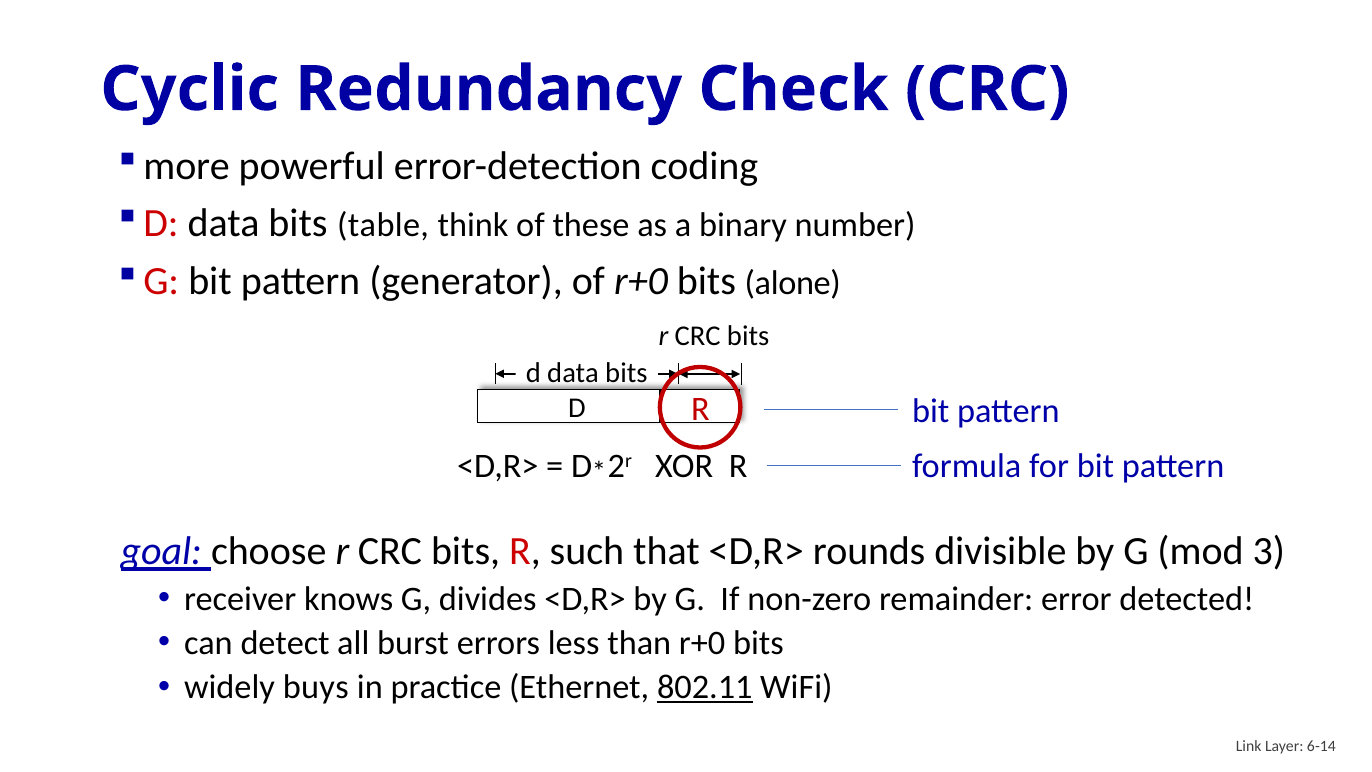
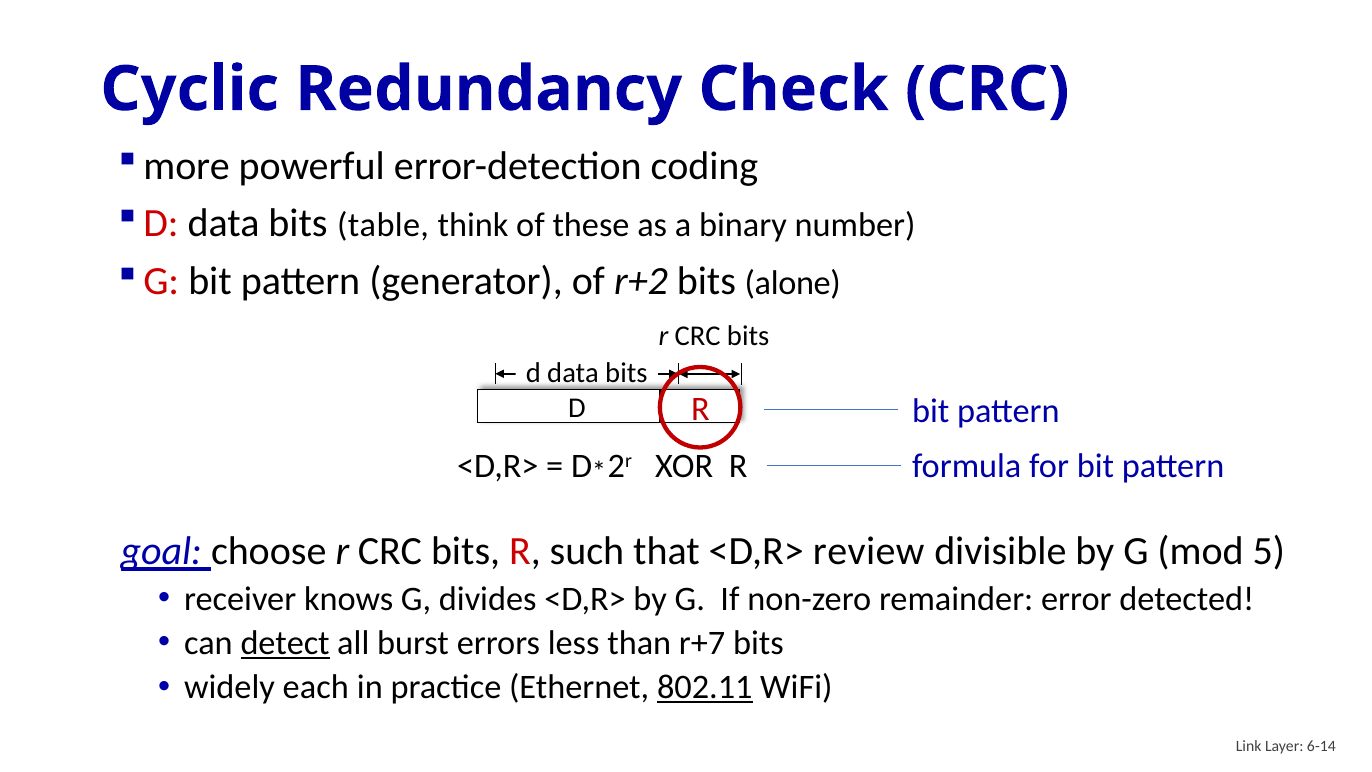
of r+0: r+0 -> r+2
rounds: rounds -> review
3: 3 -> 5
detect underline: none -> present
than r+0: r+0 -> r+7
buys: buys -> each
